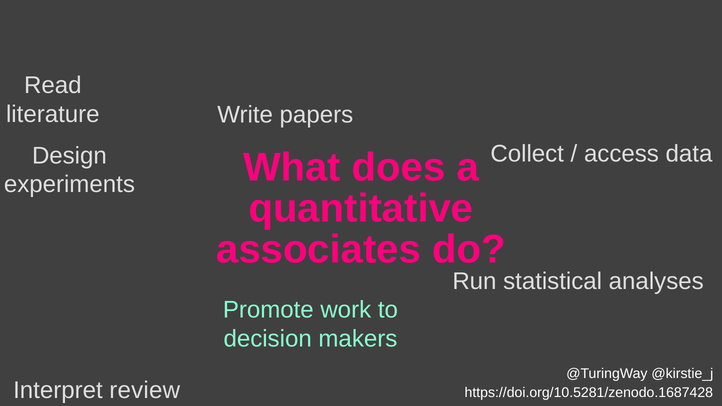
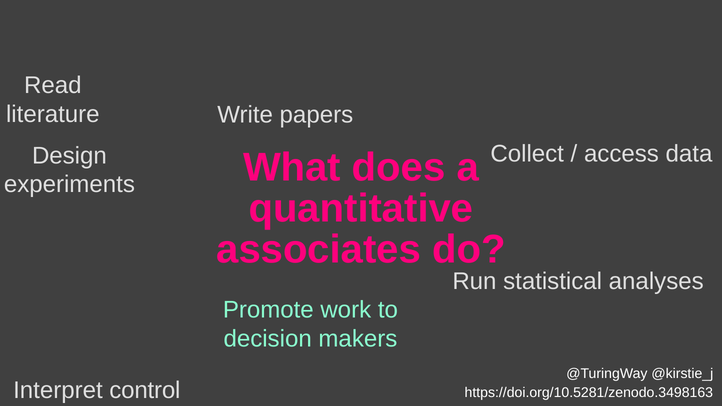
review: review -> control
https://doi.org/10.5281/zenodo.1687428: https://doi.org/10.5281/zenodo.1687428 -> https://doi.org/10.5281/zenodo.3498163
